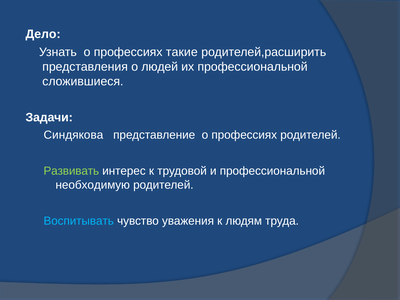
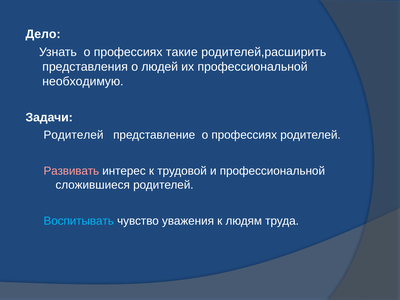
сложившиеся: сложившиеся -> необходимую
Синдякова at (73, 135): Синдякова -> Родителей
Развивать colour: light green -> pink
необходимую: необходимую -> сложившиеся
